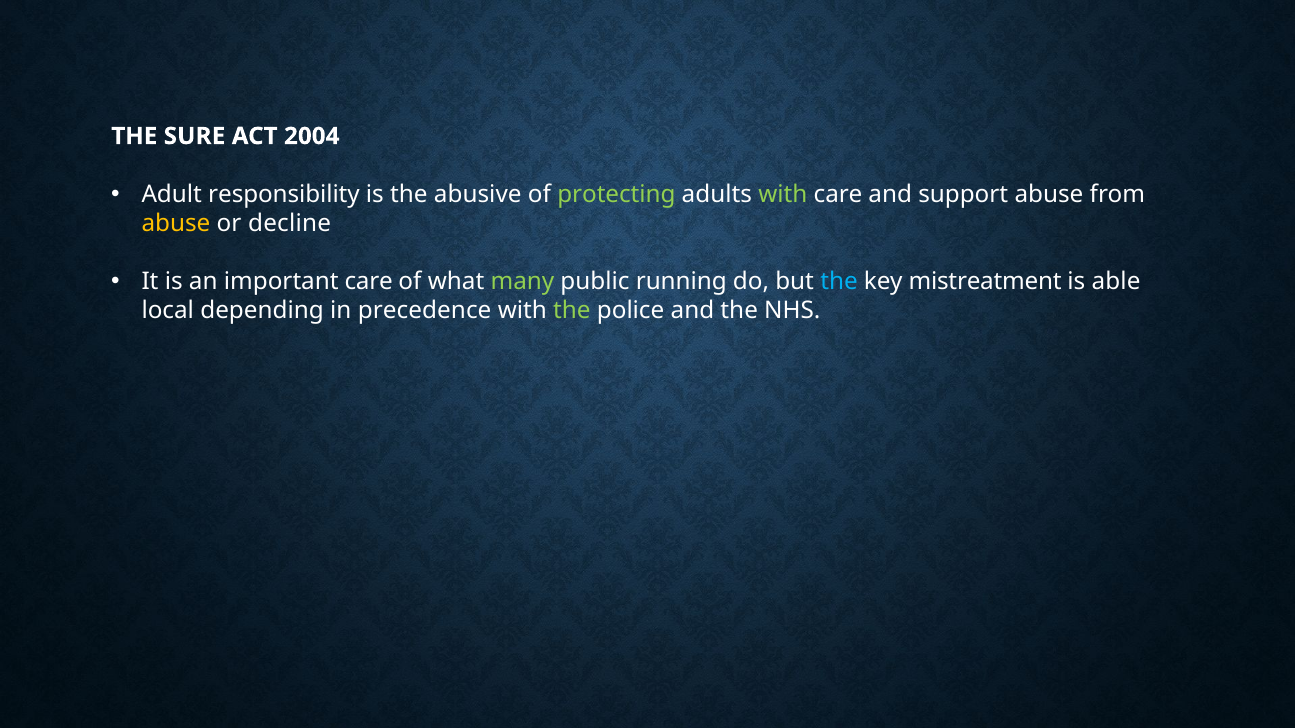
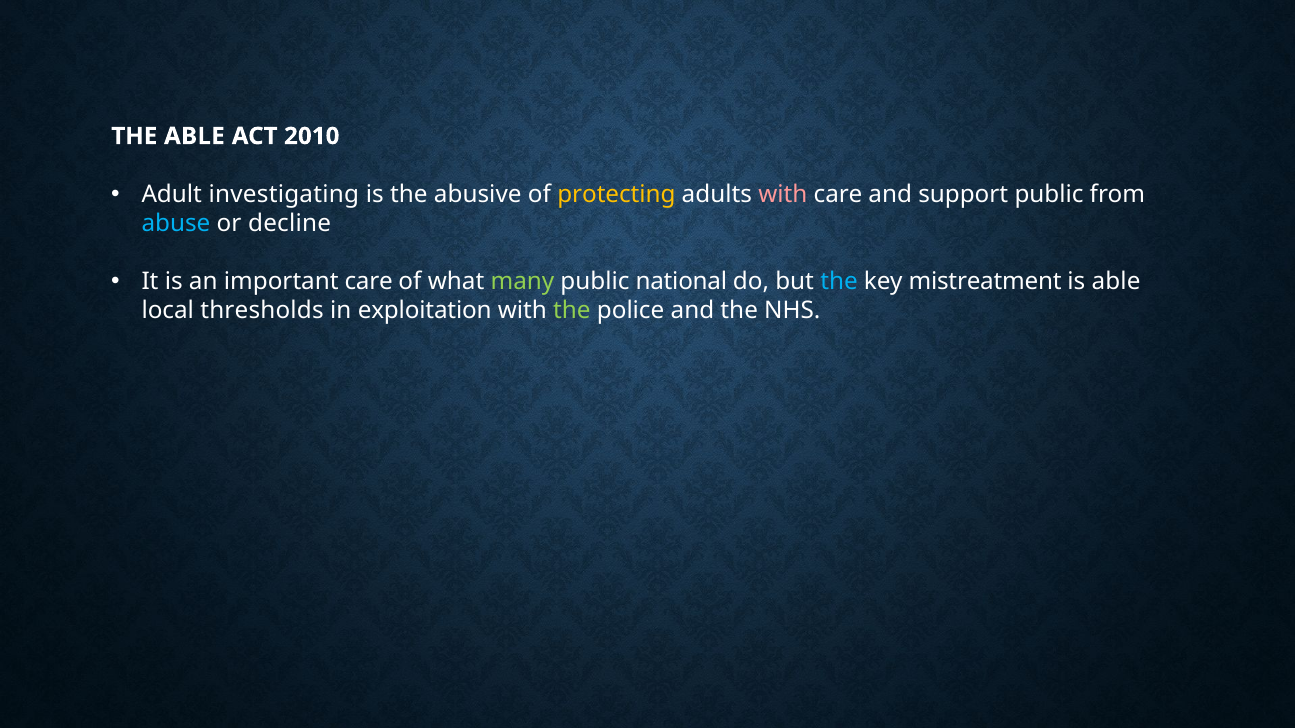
THE SURE: SURE -> ABLE
2004: 2004 -> 2010
responsibility: responsibility -> investigating
protecting colour: light green -> yellow
with at (783, 194) colour: light green -> pink
support abuse: abuse -> public
abuse at (176, 224) colour: yellow -> light blue
running: running -> national
depending: depending -> thresholds
precedence: precedence -> exploitation
